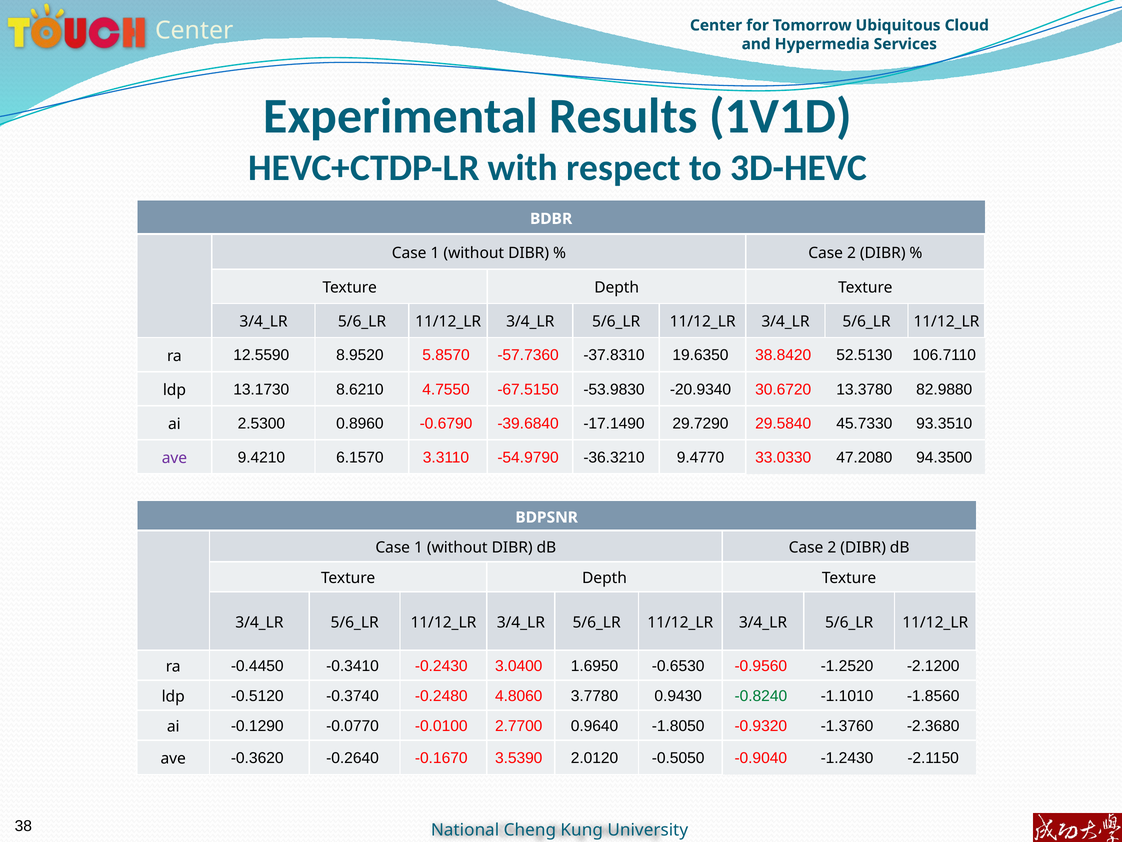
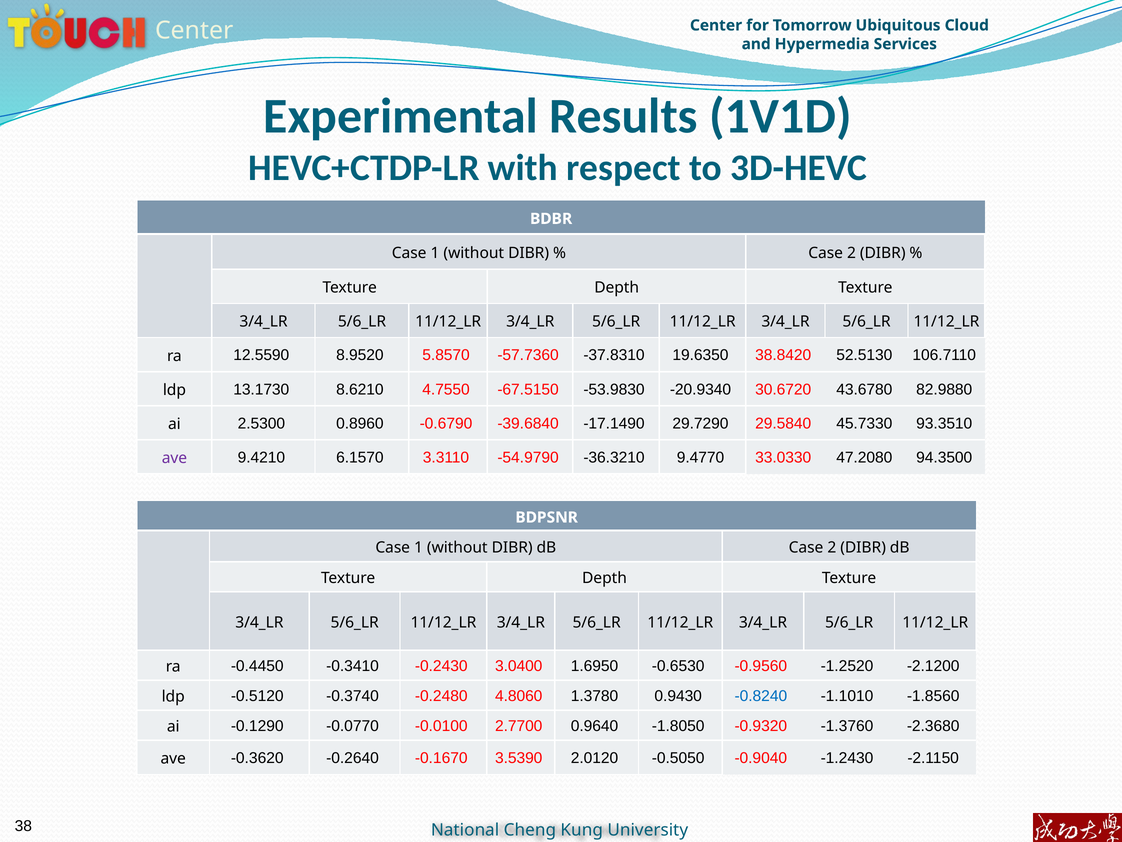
13.3780: 13.3780 -> 43.6780
3.7780: 3.7780 -> 1.3780
-0.8240 colour: green -> blue
